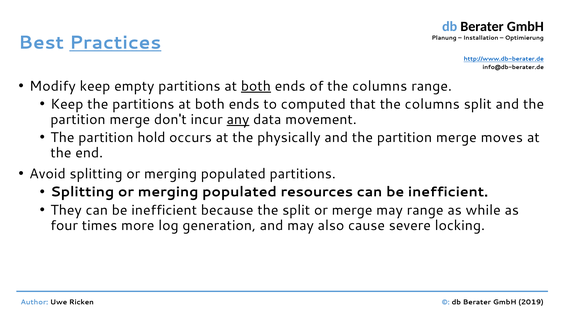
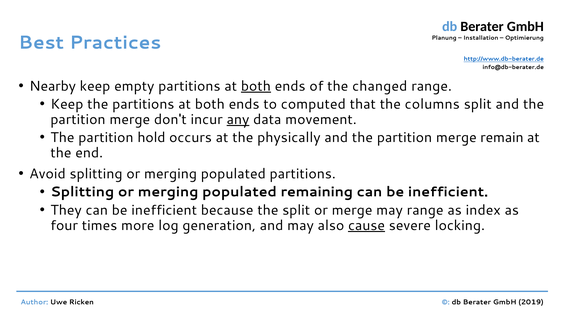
Practices underline: present -> none
Modify: Modify -> Nearby
of the columns: columns -> changed
moves: moves -> remain
resources: resources -> remaining
while: while -> index
cause underline: none -> present
